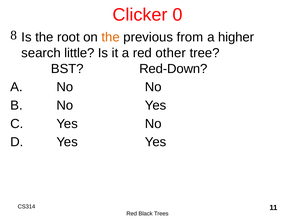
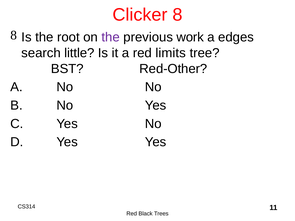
0: 0 -> 8
the at (111, 37) colour: orange -> purple
from: from -> work
higher: higher -> edges
other: other -> limits
Red-Down: Red-Down -> Red-Other
